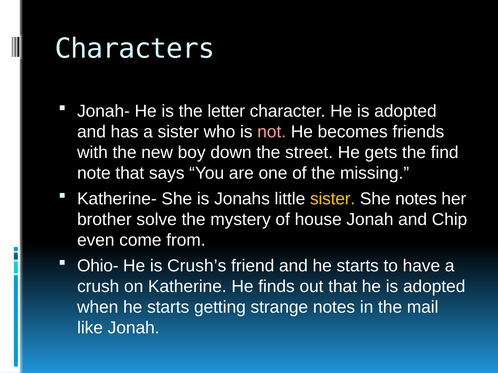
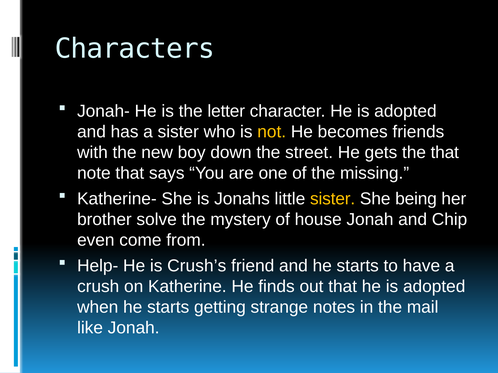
not colour: pink -> yellow
the find: find -> that
She notes: notes -> being
Ohio-: Ohio- -> Help-
